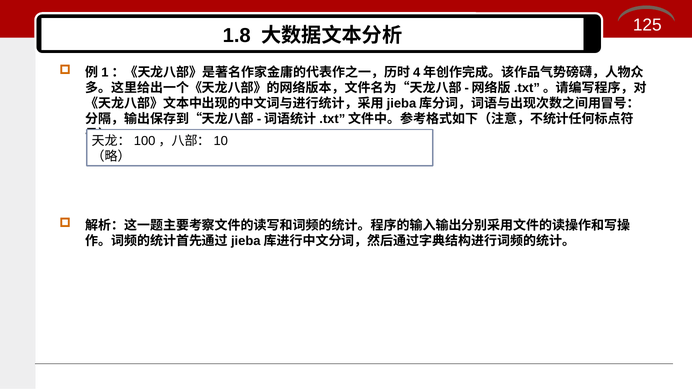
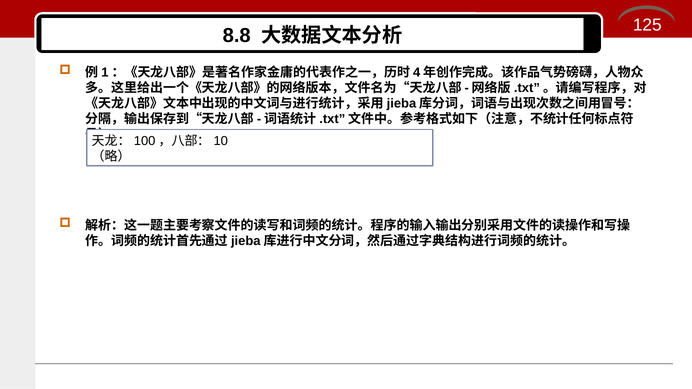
1.8: 1.8 -> 8.8
